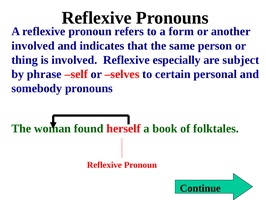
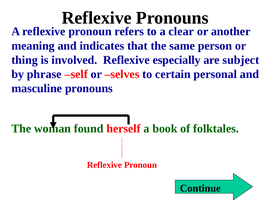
form: form -> clear
involved at (33, 46): involved -> meaning
somebody: somebody -> masculine
